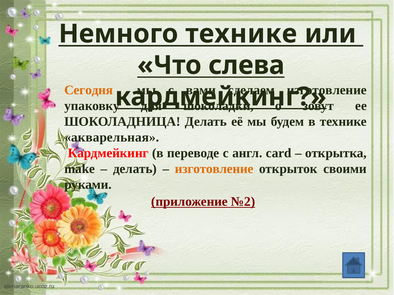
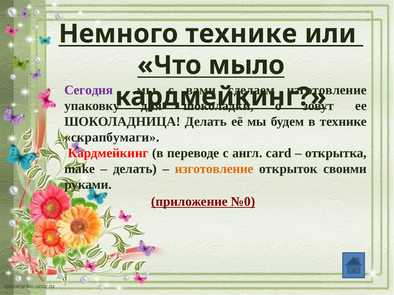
слева: слева -> мыло
Сегодня colour: orange -> purple
акварельная: акварельная -> скрапбумаги
№2: №2 -> №0
